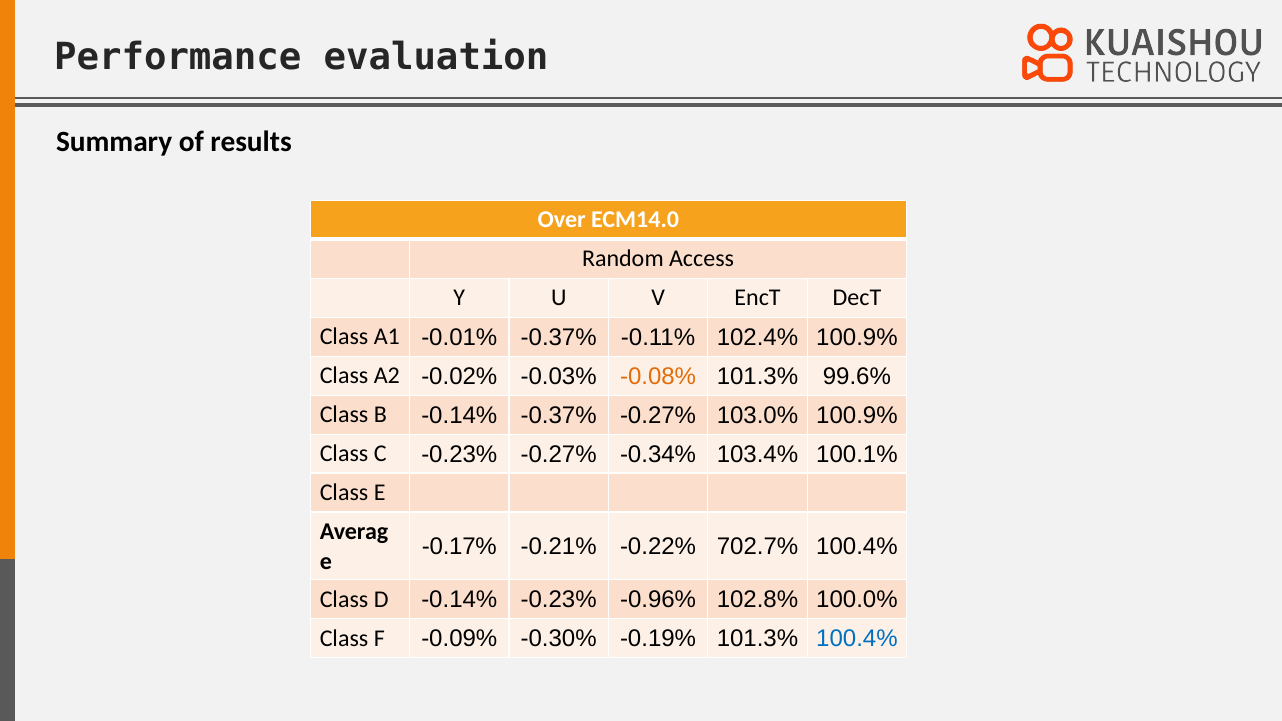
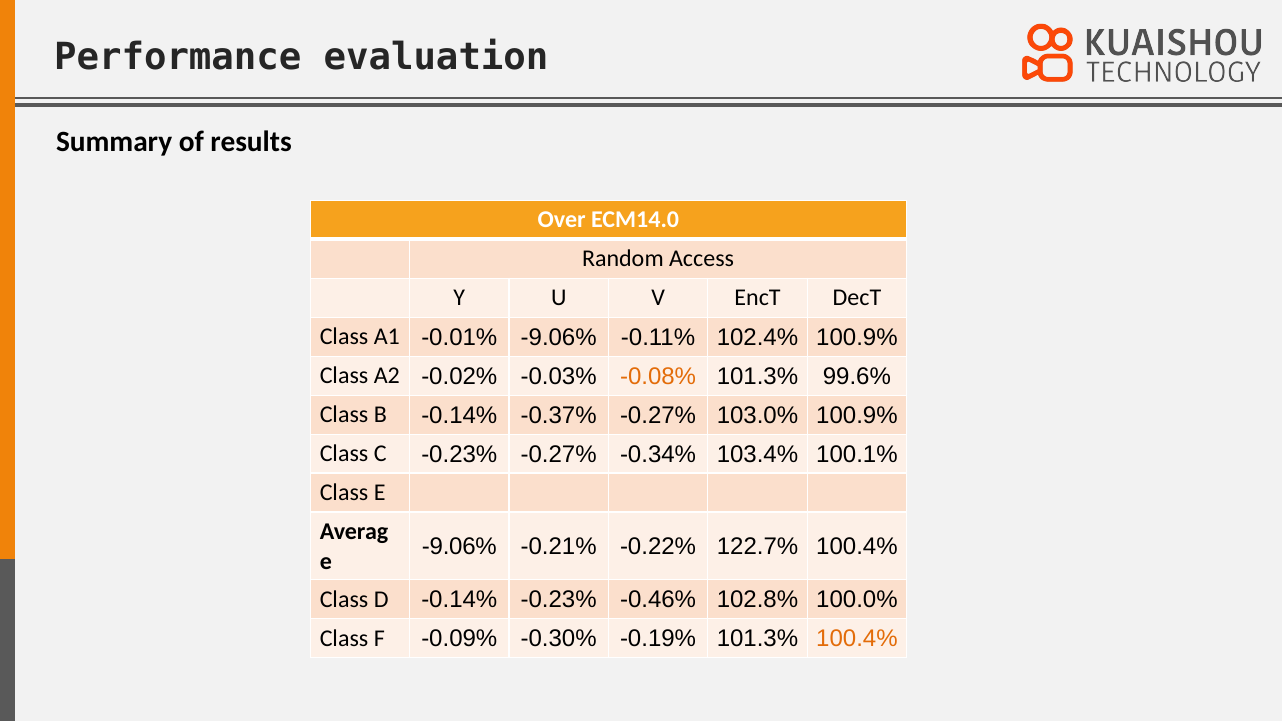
-0.01% -0.37%: -0.37% -> -9.06%
-0.17% at (459, 547): -0.17% -> -9.06%
702.7%: 702.7% -> 122.7%
-0.96%: -0.96% -> -0.46%
100.4% at (857, 639) colour: blue -> orange
